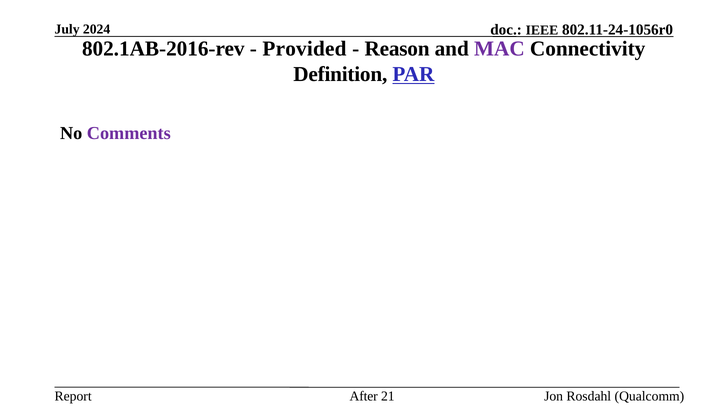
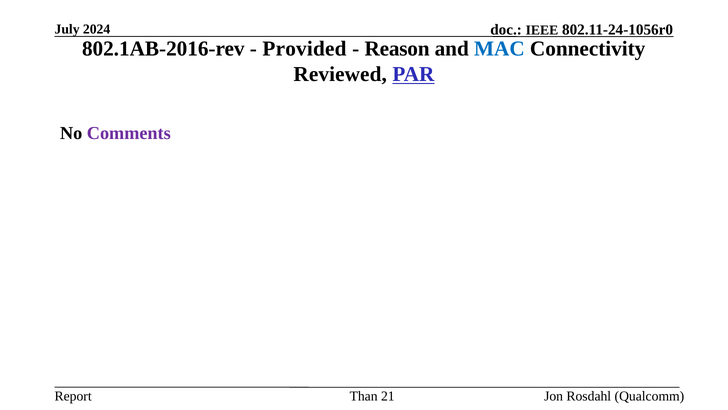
MAC colour: purple -> blue
Definition: Definition -> Reviewed
After: After -> Than
